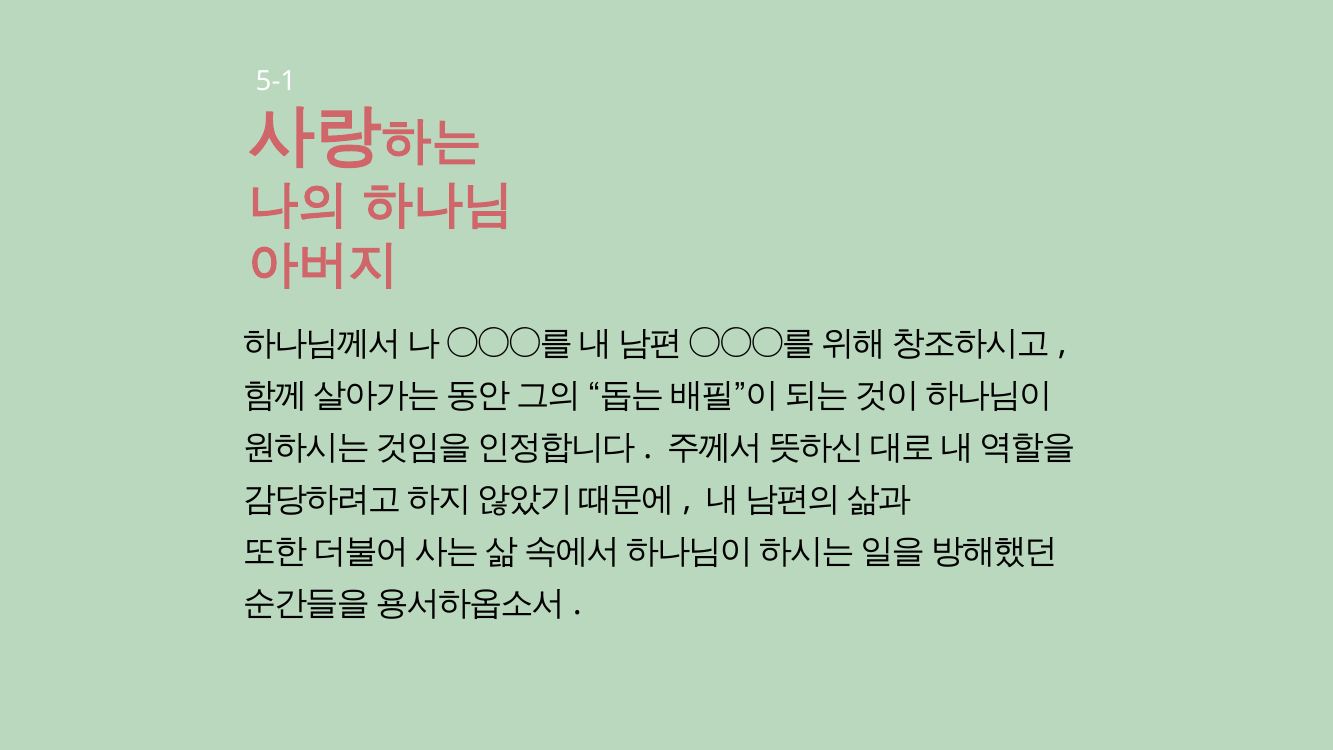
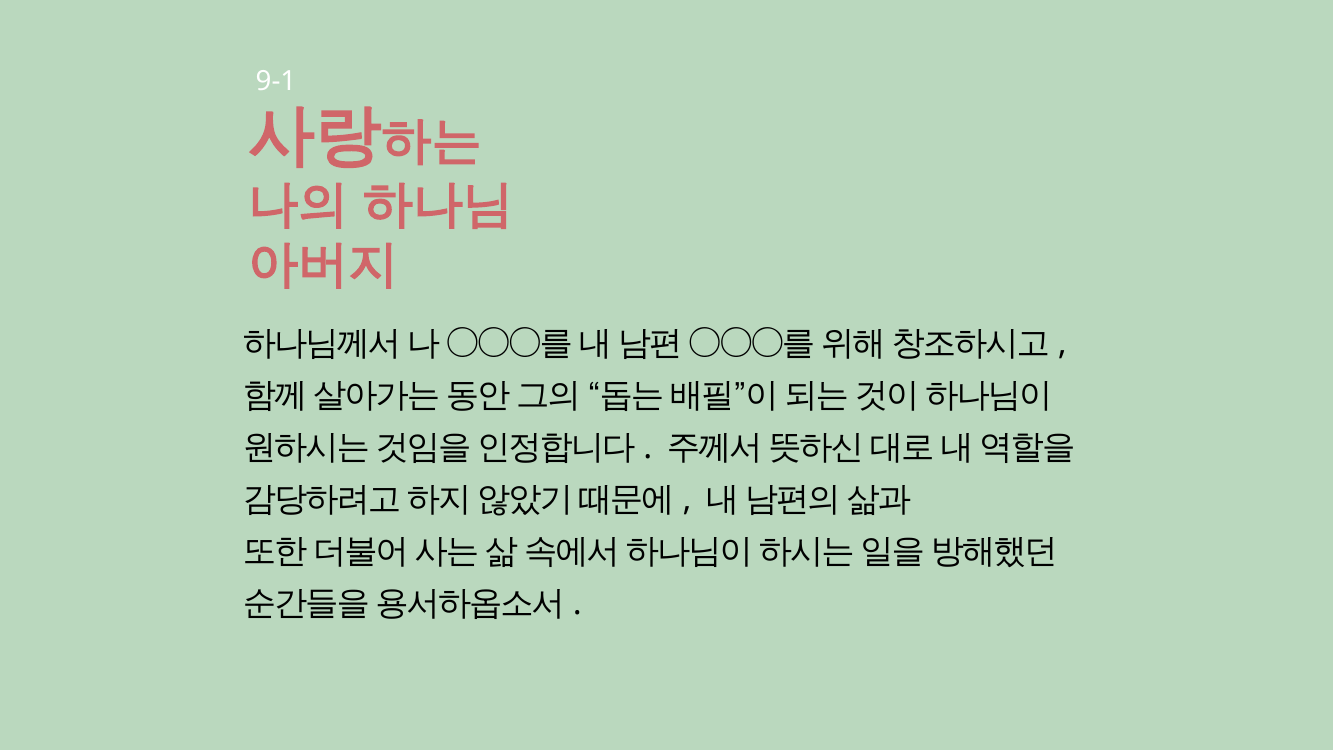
5-1: 5-1 -> 9-1
